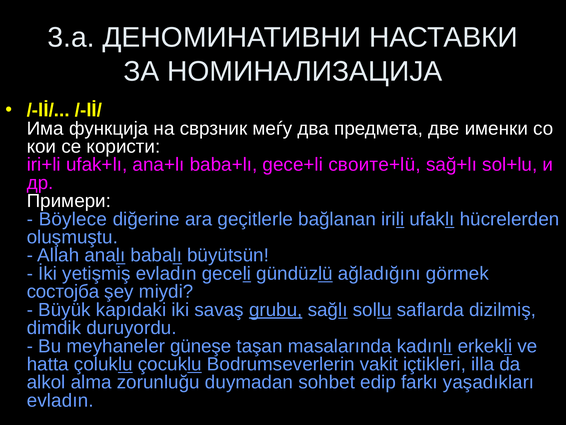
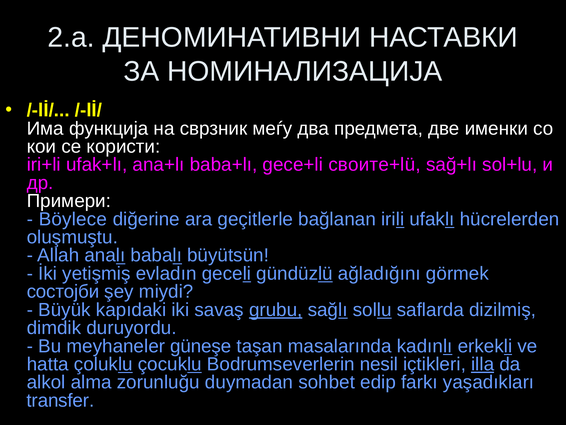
3.a: 3.a -> 2.a
состојба: состојба -> состојби
vakit: vakit -> nesil
illa underline: none -> present
evladın at (60, 400): evladın -> transfer
